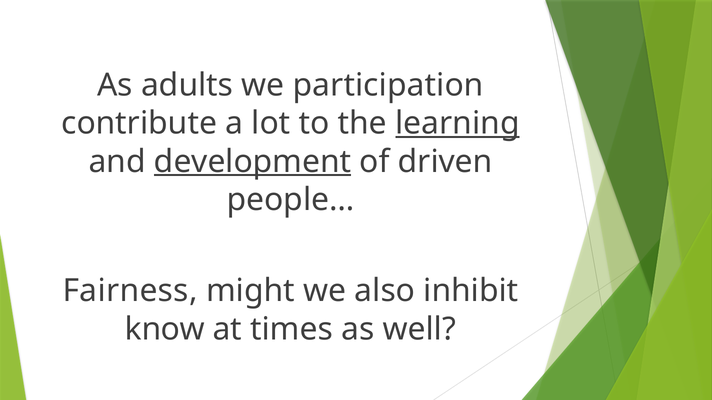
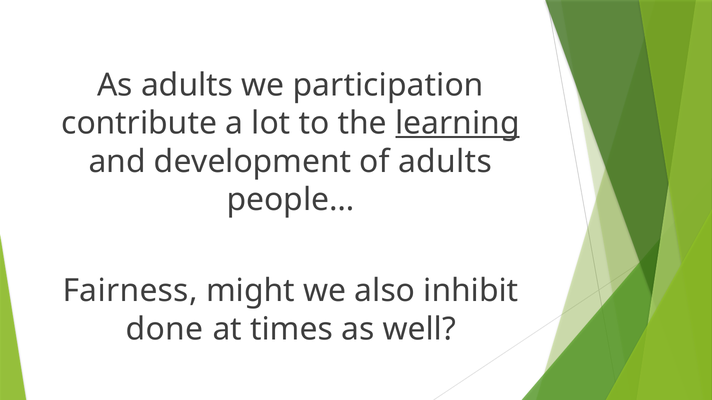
development underline: present -> none
of driven: driven -> adults
know: know -> done
